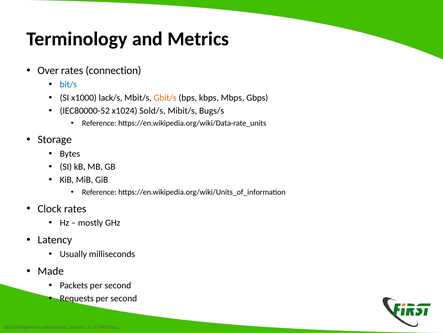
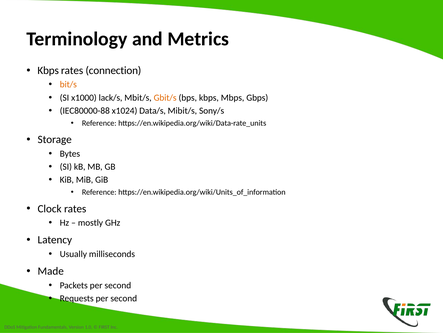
Over at (48, 70): Over -> Kbps
bit/s colour: blue -> orange
IEC80000-52: IEC80000-52 -> IEC80000-88
Sold/s: Sold/s -> Data/s
Bugs/s: Bugs/s -> Sony/s
